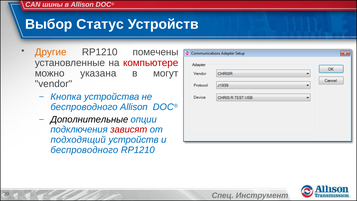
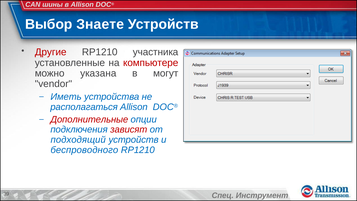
Статус: Статус -> Знаете
Другие colour: orange -> red
помечены: помечены -> участника
Кнопка: Кнопка -> Иметь
беспроводного at (84, 107): беспроводного -> располагаться
Дополнительные colour: black -> red
